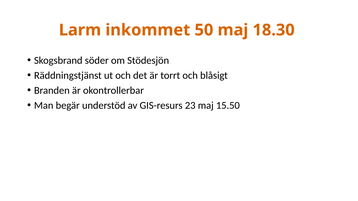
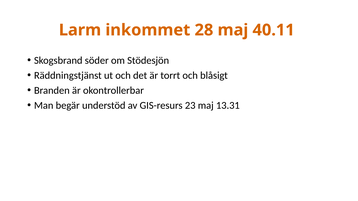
50: 50 -> 28
18.30: 18.30 -> 40.11
15.50: 15.50 -> 13.31
